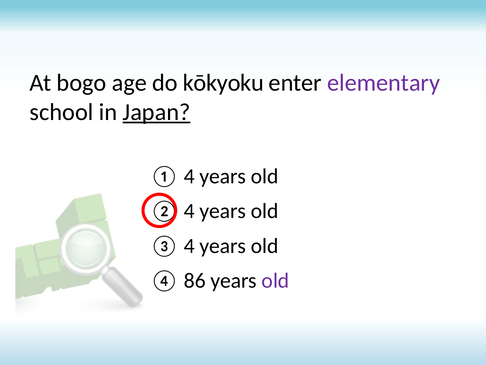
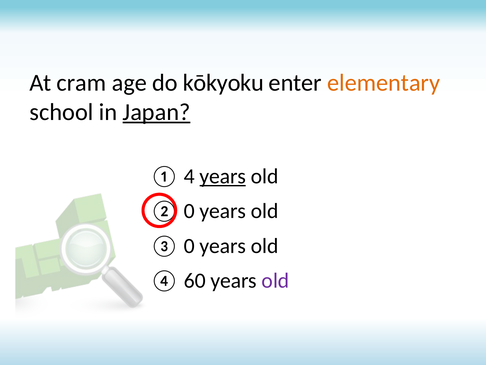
bogo: bogo -> cram
elementary colour: purple -> orange
years at (223, 176) underline: none -> present
4 at (189, 211): 4 -> 0
③ 4: 4 -> 0
86: 86 -> 60
